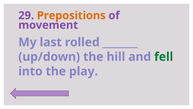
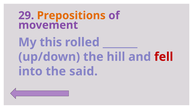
last: last -> this
fell colour: green -> red
play: play -> said
